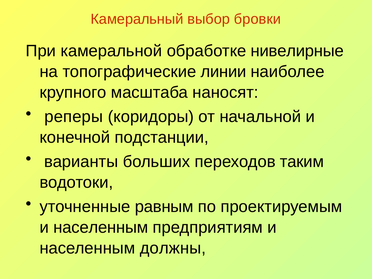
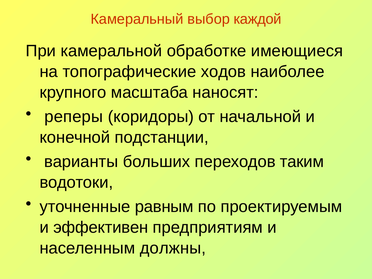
бровки: бровки -> каждой
нивелирные: нивелирные -> имеющиеся
линии: линии -> ходов
населенным at (101, 227): населенным -> эффективен
